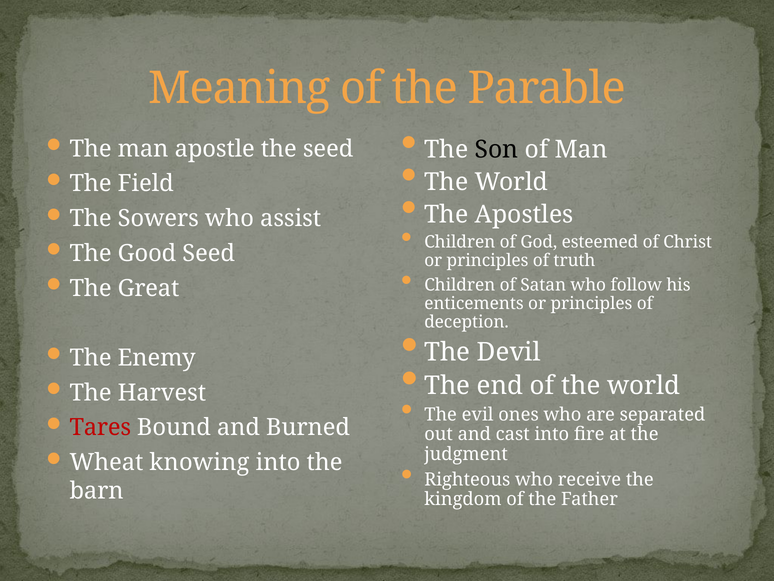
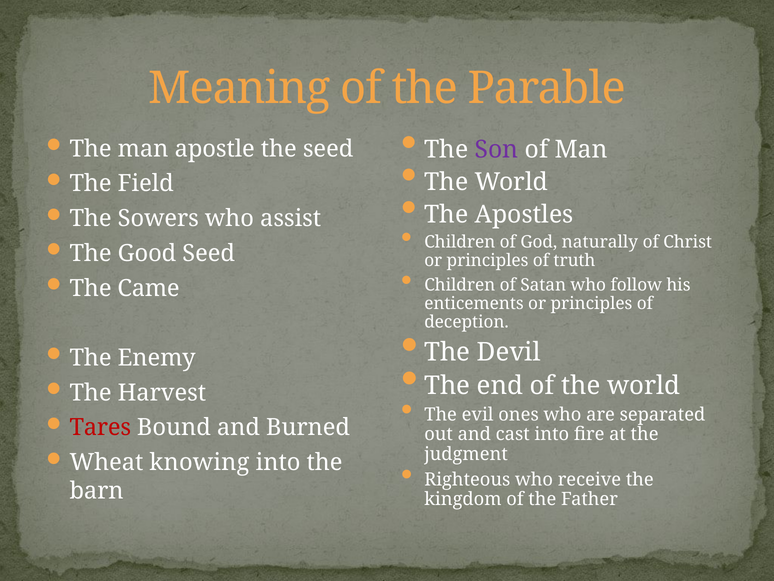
Son colour: black -> purple
esteemed: esteemed -> naturally
Great: Great -> Came
